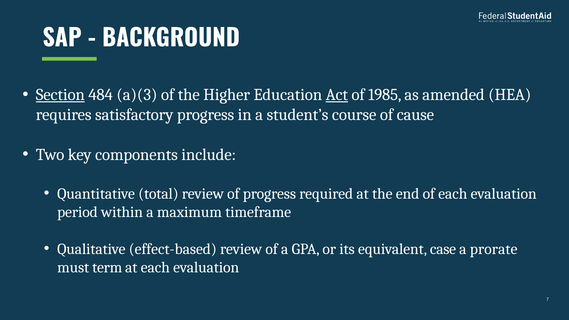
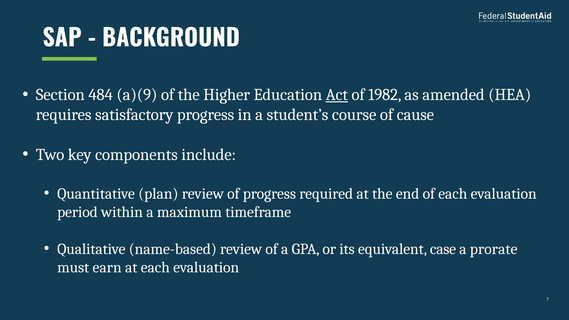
Section underline: present -> none
a)(3: a)(3 -> a)(9
1985: 1985 -> 1982
total: total -> plan
effect-based: effect-based -> name-based
term: term -> earn
